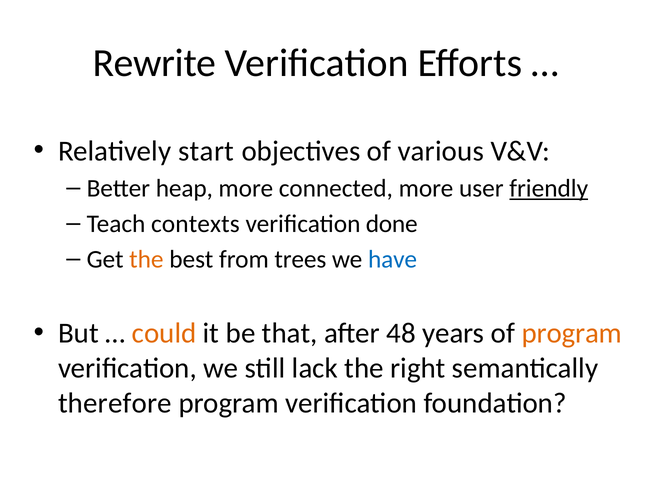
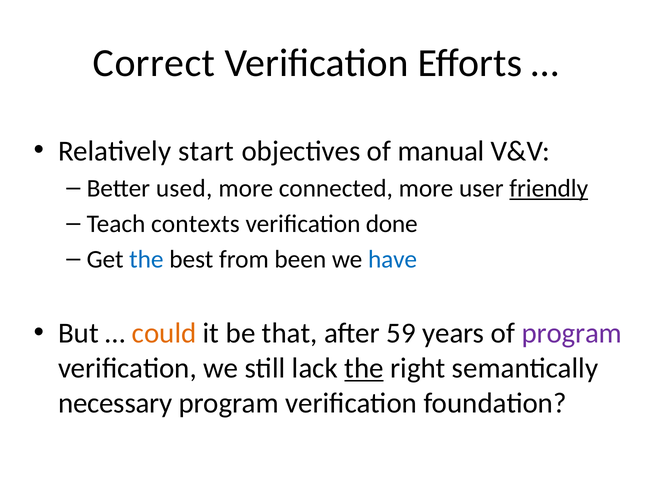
Rewrite: Rewrite -> Correct
various: various -> manual
heap: heap -> used
the at (146, 259) colour: orange -> blue
trees: trees -> been
48: 48 -> 59
program at (572, 333) colour: orange -> purple
the at (364, 368) underline: none -> present
therefore: therefore -> necessary
